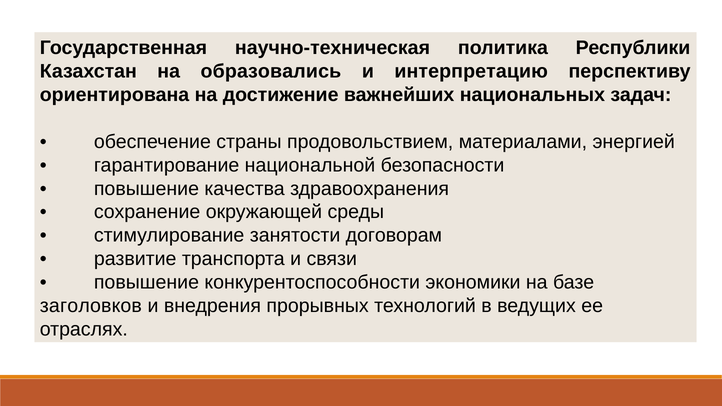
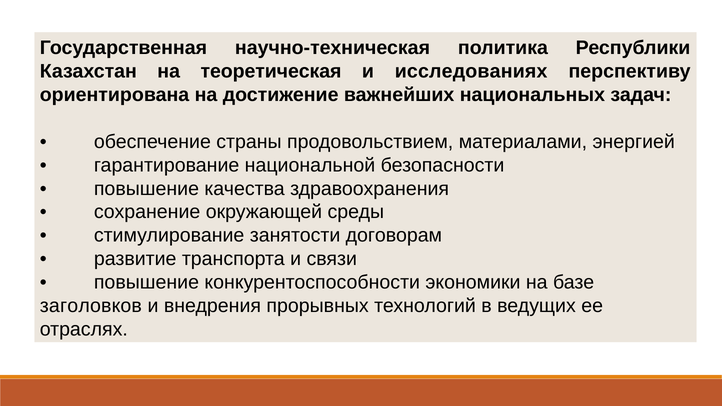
образовались: образовались -> теоретическая
интерпретацию: интерпретацию -> исследованиях
